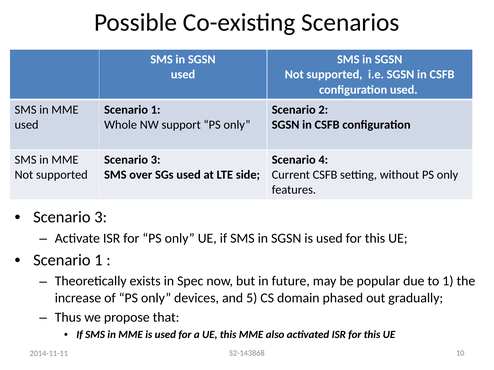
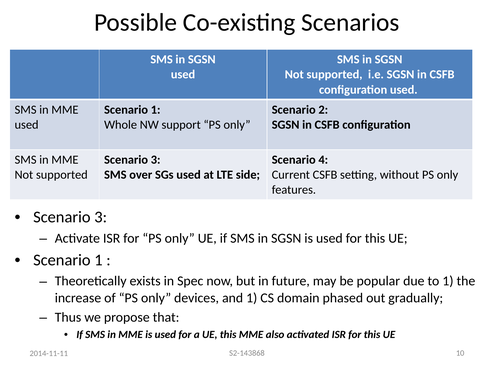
and 5: 5 -> 1
